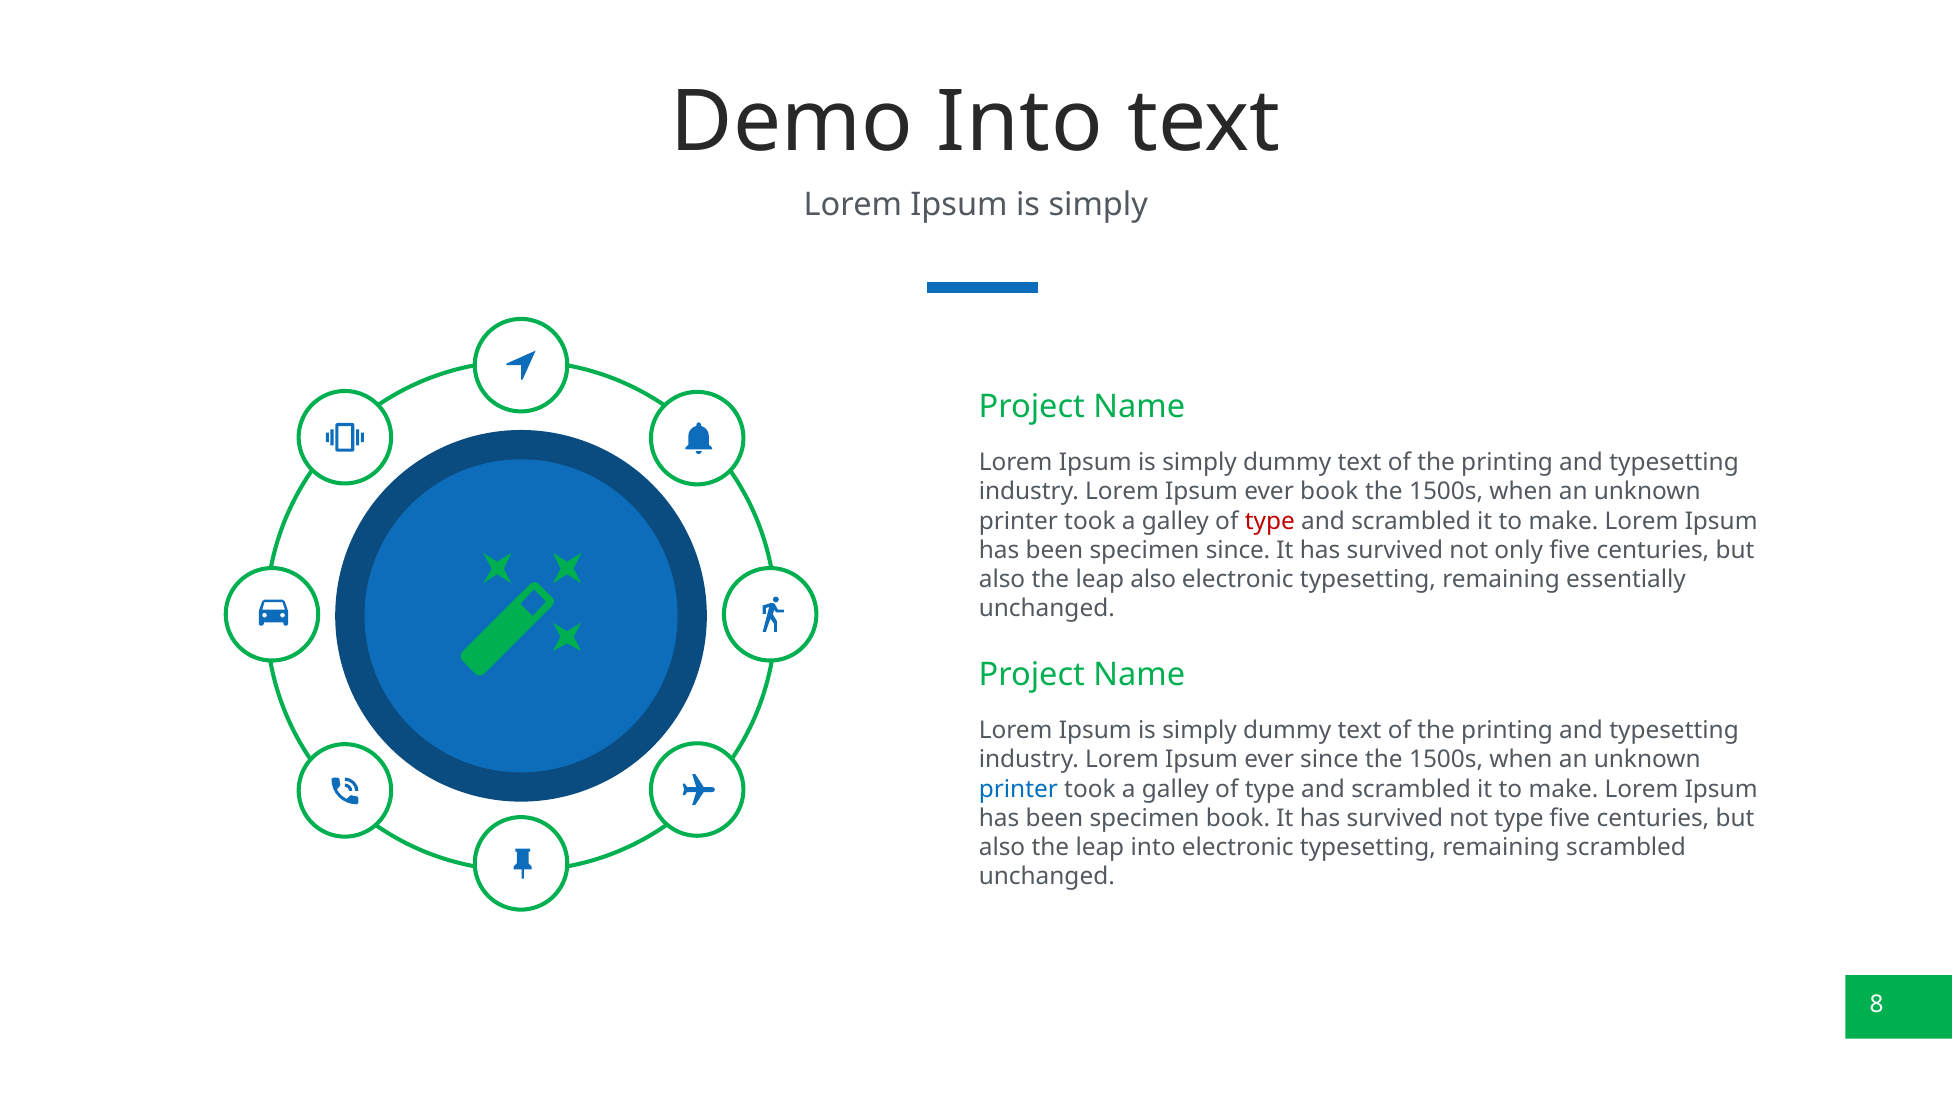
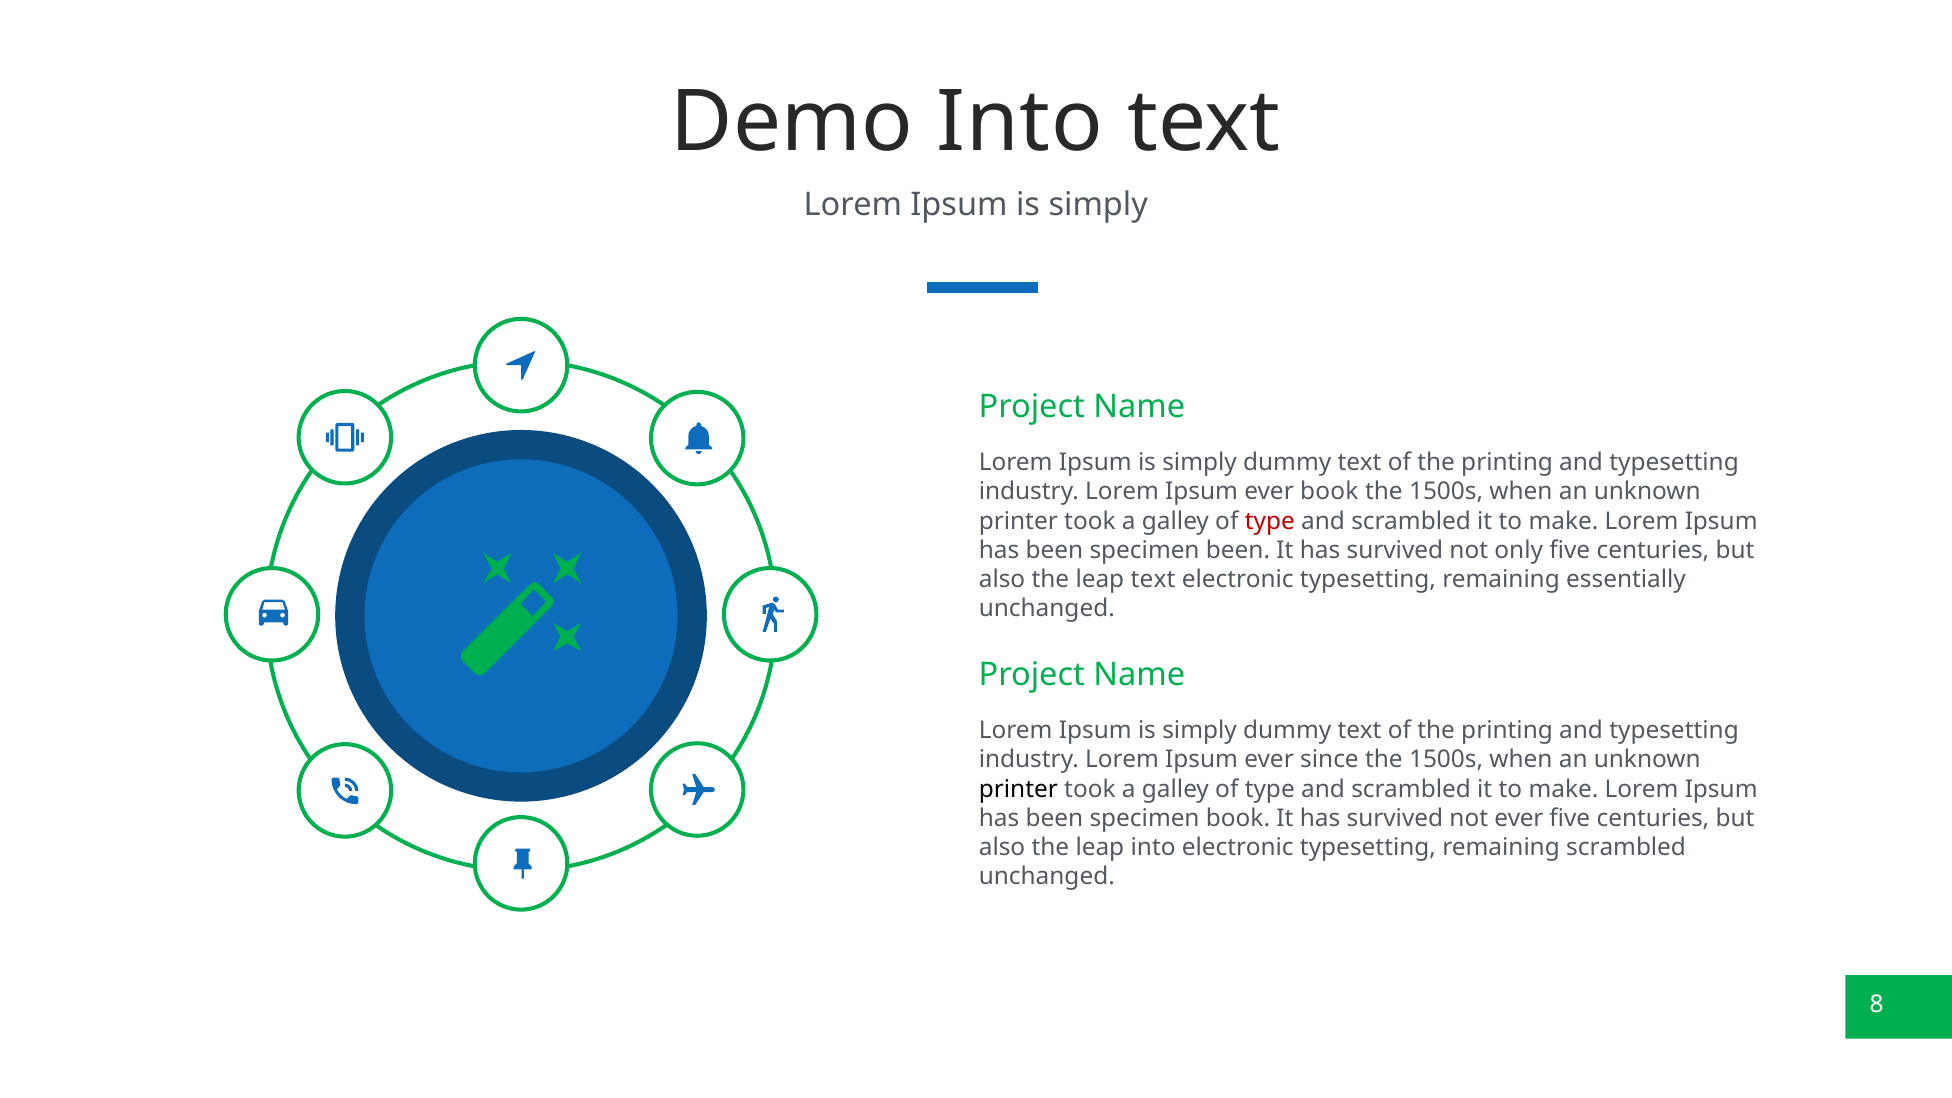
specimen since: since -> been
leap also: also -> text
printer at (1018, 789) colour: blue -> black
not type: type -> ever
